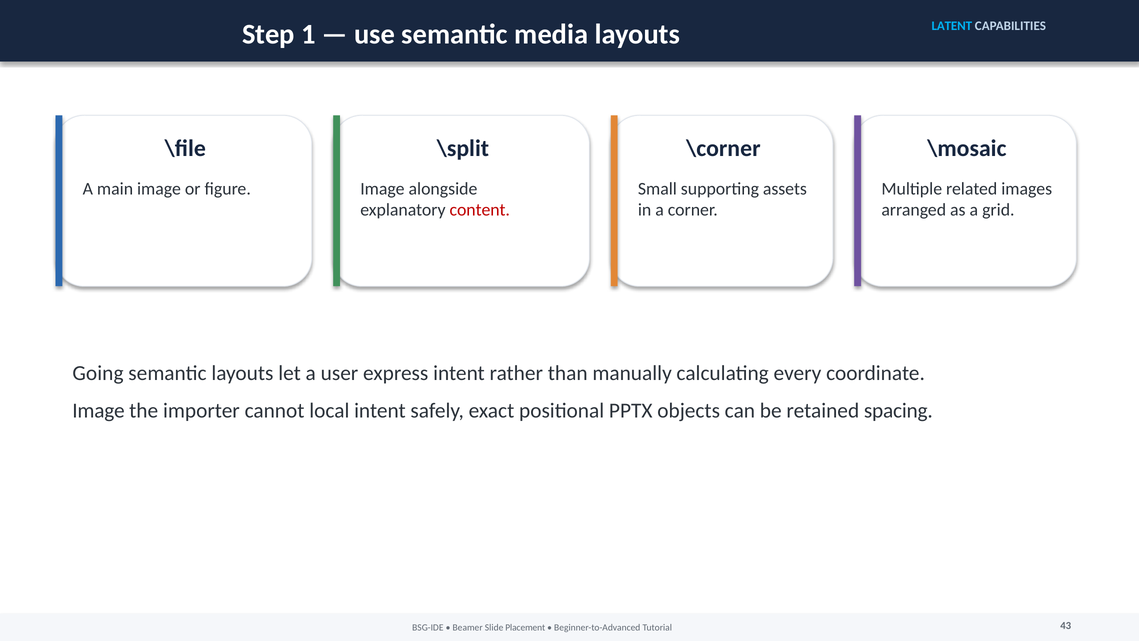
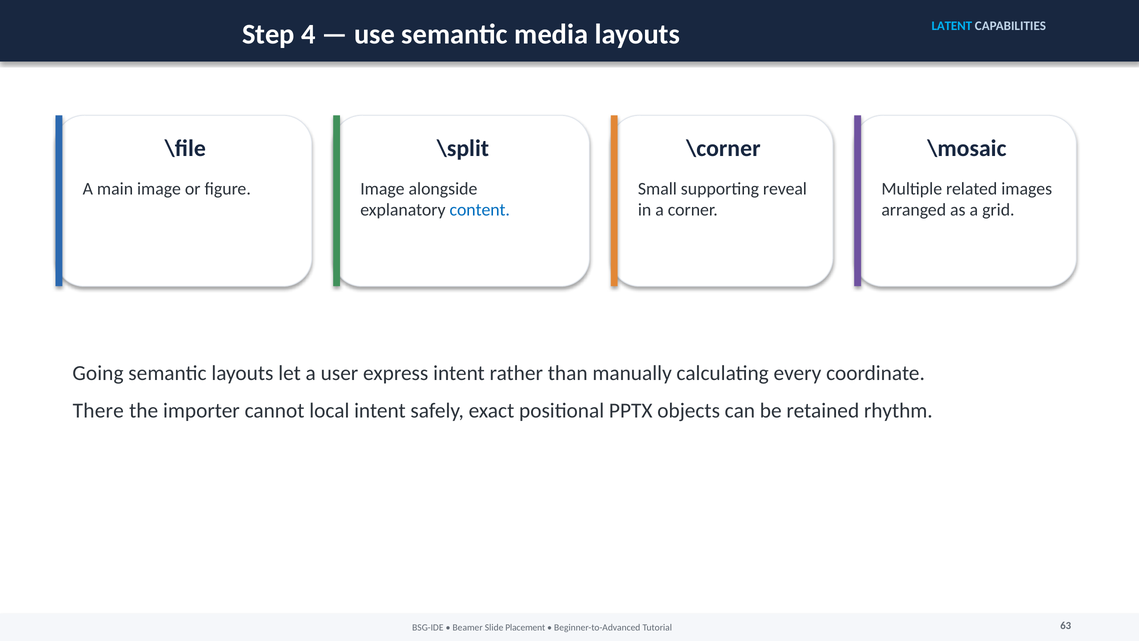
1: 1 -> 4
assets: assets -> reveal
content colour: red -> blue
Image at (99, 411): Image -> There
spacing: spacing -> rhythm
43: 43 -> 63
